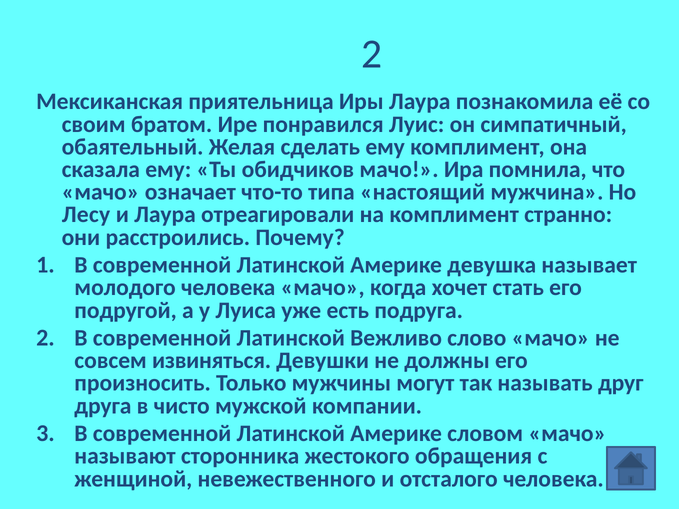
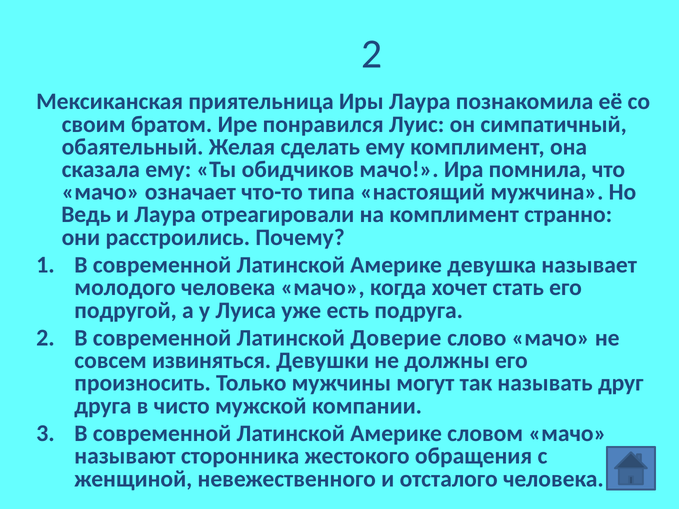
Лесу: Лесу -> Ведь
Вежливо: Вежливо -> Доверие
